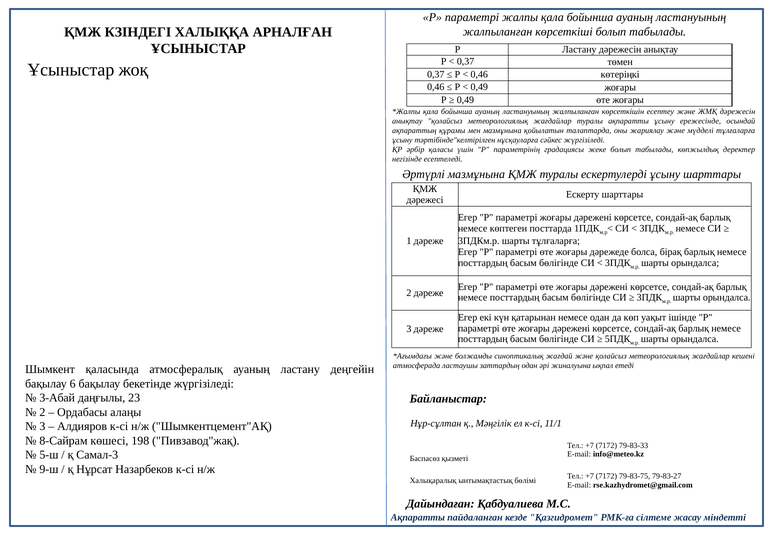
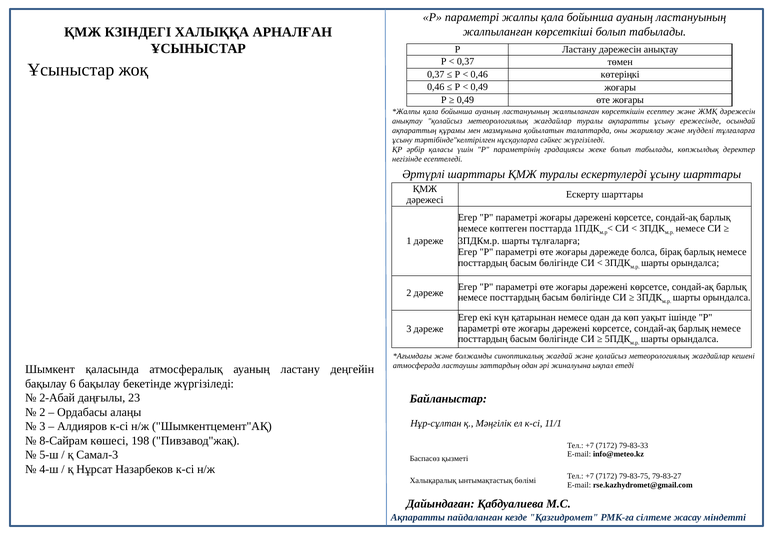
Әртүрлі мазмұнына: мазмұнына -> шарттары
3-Абай: 3-Абай -> 2-Абай
9-ш: 9-ш -> 4-ш
